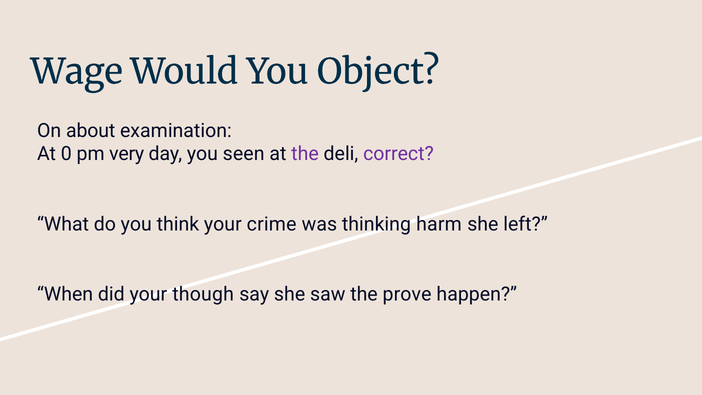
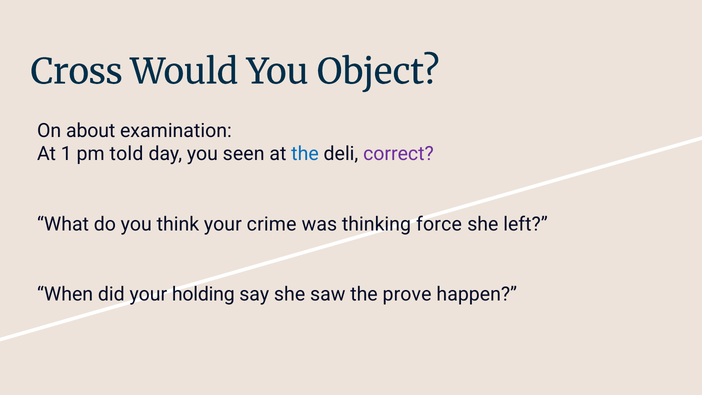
Wage: Wage -> Cross
0: 0 -> 1
very: very -> told
the at (305, 154) colour: purple -> blue
harm: harm -> force
though: though -> holding
